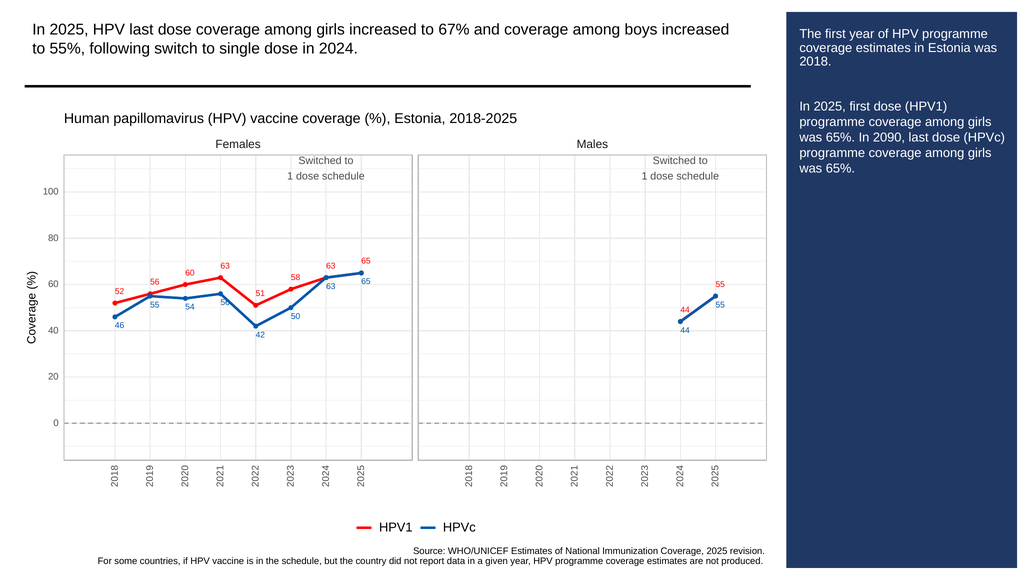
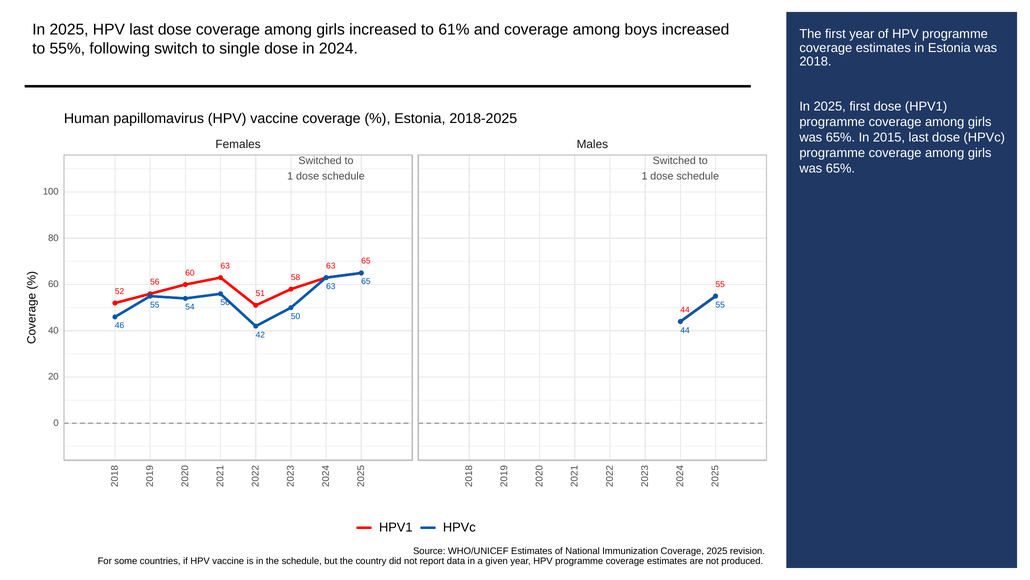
67%: 67% -> 61%
2090: 2090 -> 2015
